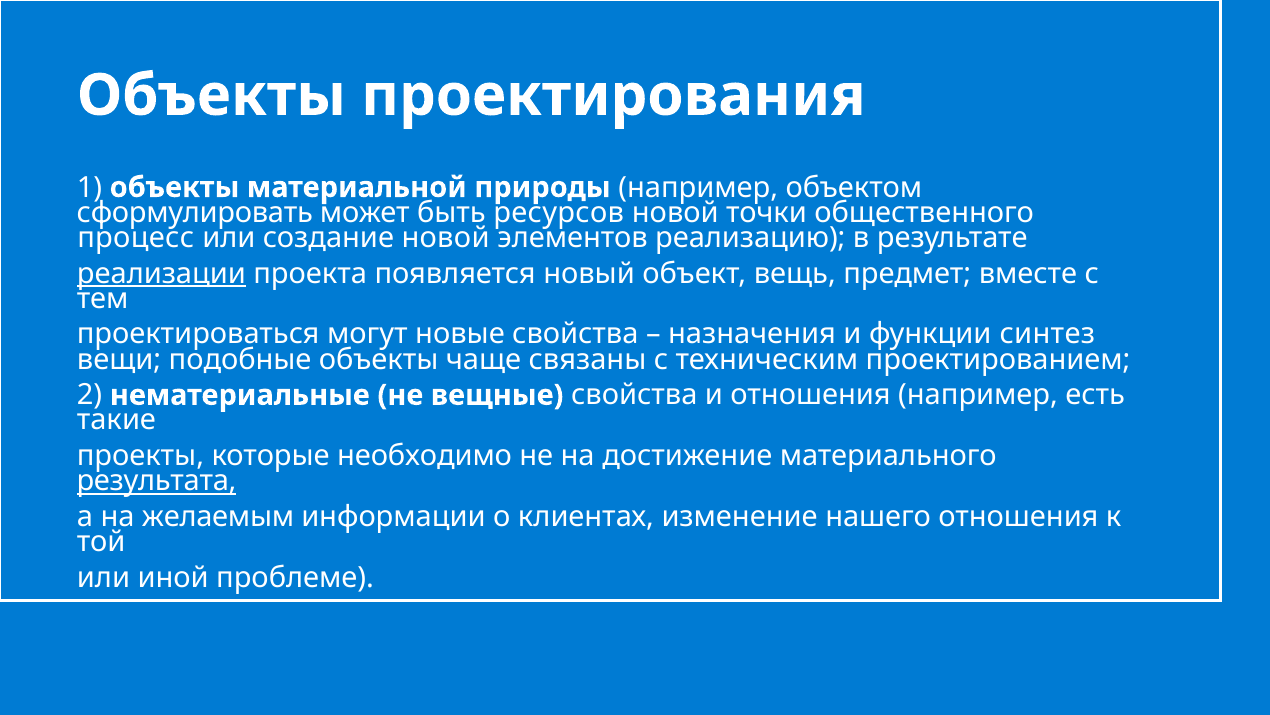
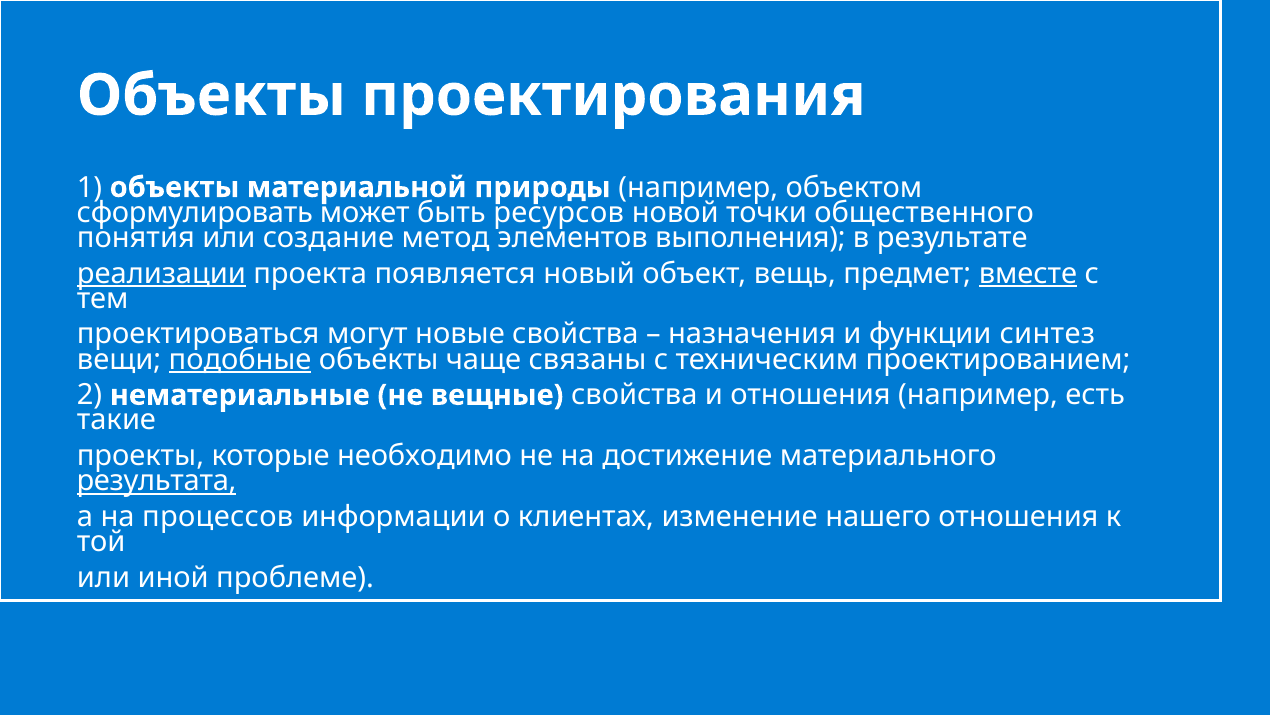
процесс: процесс -> понятия
создание новой: новой -> метод
реализацию: реализацию -> выполнения
вместе underline: none -> present
подобные underline: none -> present
желаемым: желаемым -> процессов
